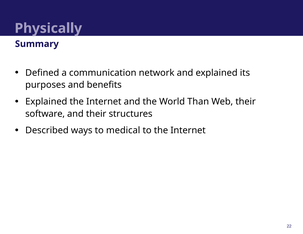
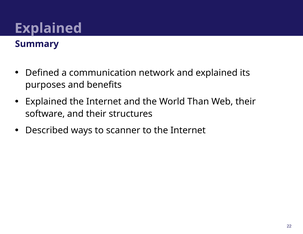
Physically at (48, 28): Physically -> Explained
medical: medical -> scanner
